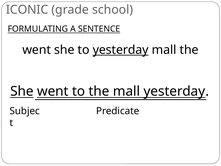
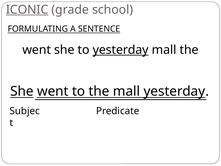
ICONIC underline: none -> present
